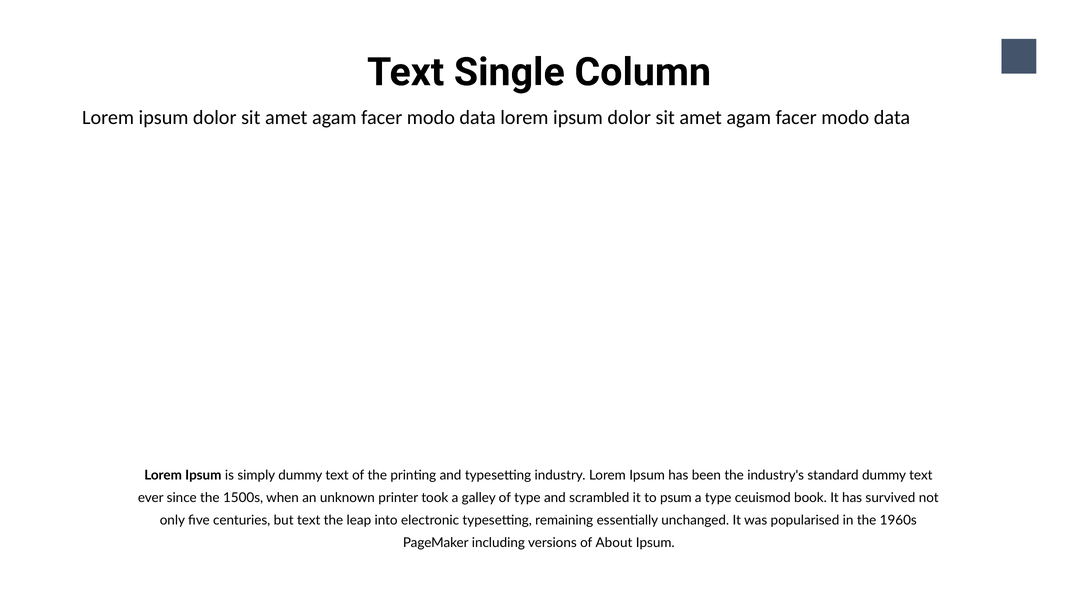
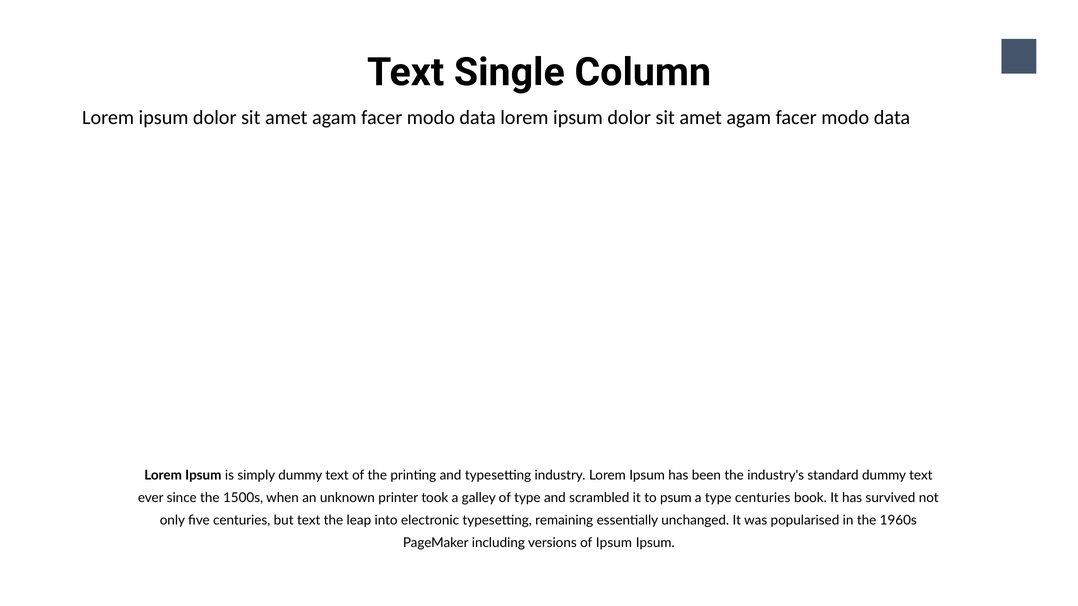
type ceuismod: ceuismod -> centuries
of About: About -> Ipsum
